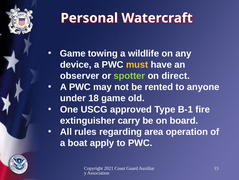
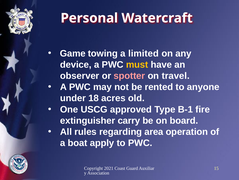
wildlife: wildlife -> limited
spotter colour: light green -> pink
direct: direct -> travel
18 game: game -> acres
